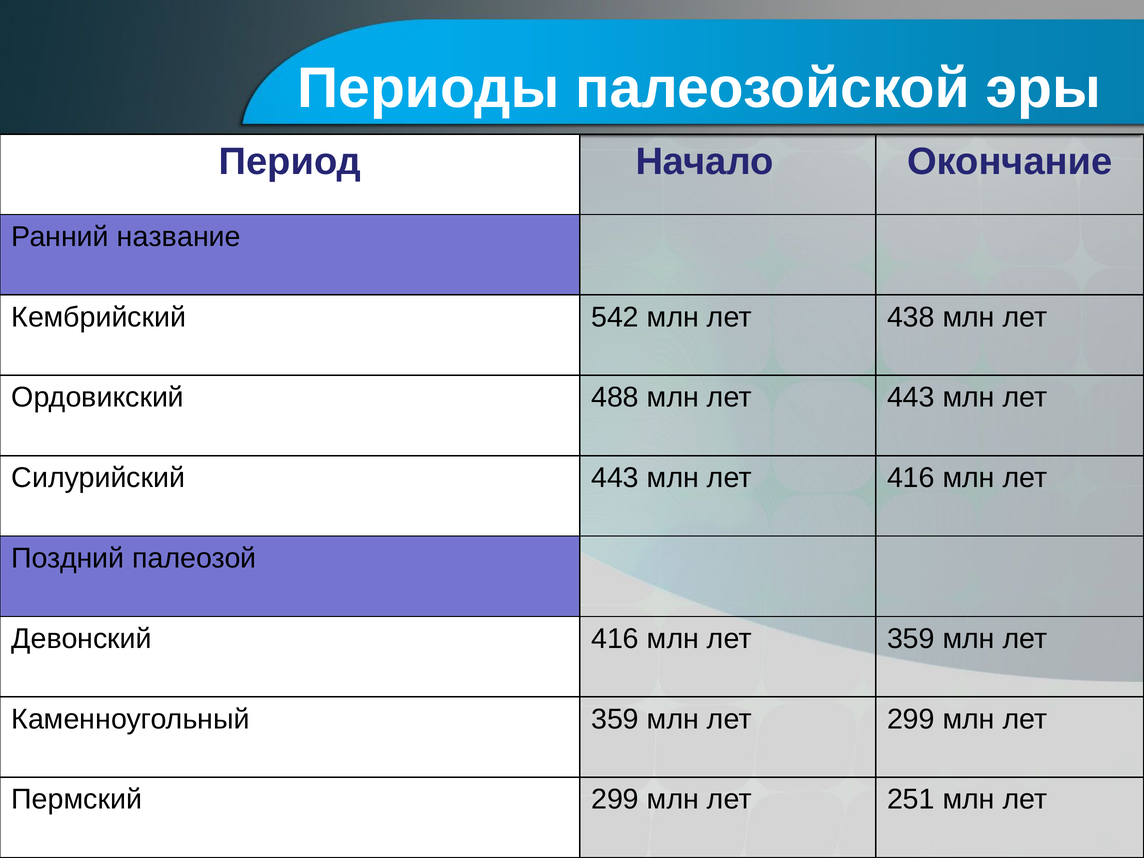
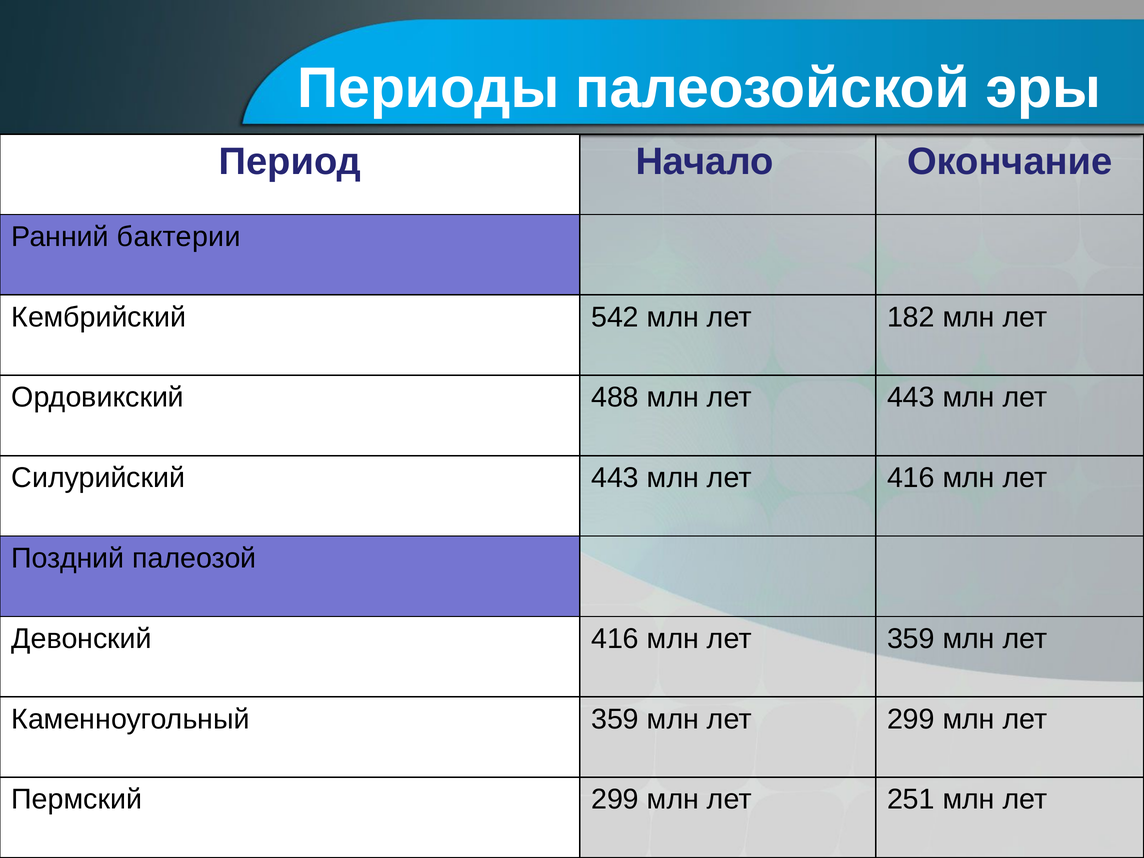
название: название -> бактерии
438: 438 -> 182
